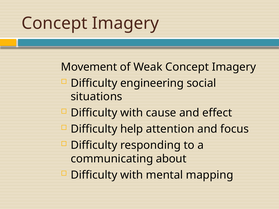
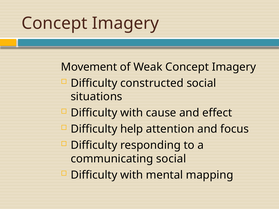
engineering: engineering -> constructed
communicating about: about -> social
